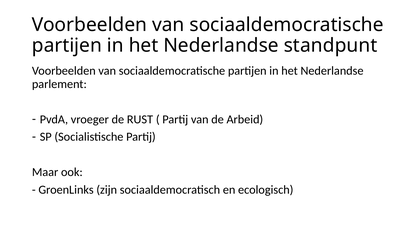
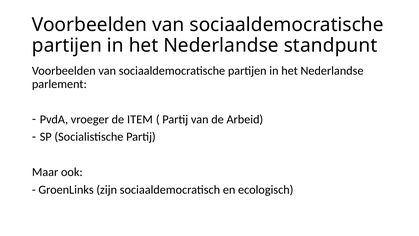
RUST: RUST -> ITEM
